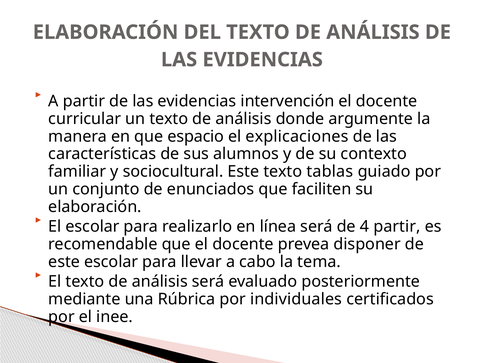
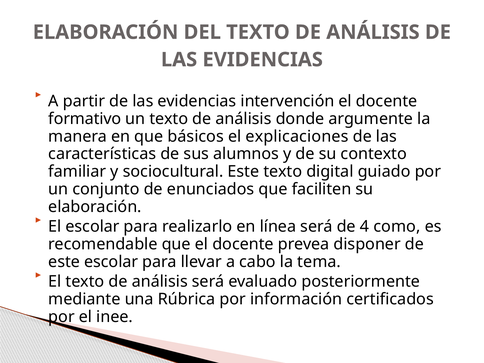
curricular: curricular -> formativo
espacio: espacio -> básicos
tablas: tablas -> digital
4 partir: partir -> como
individuales: individuales -> información
